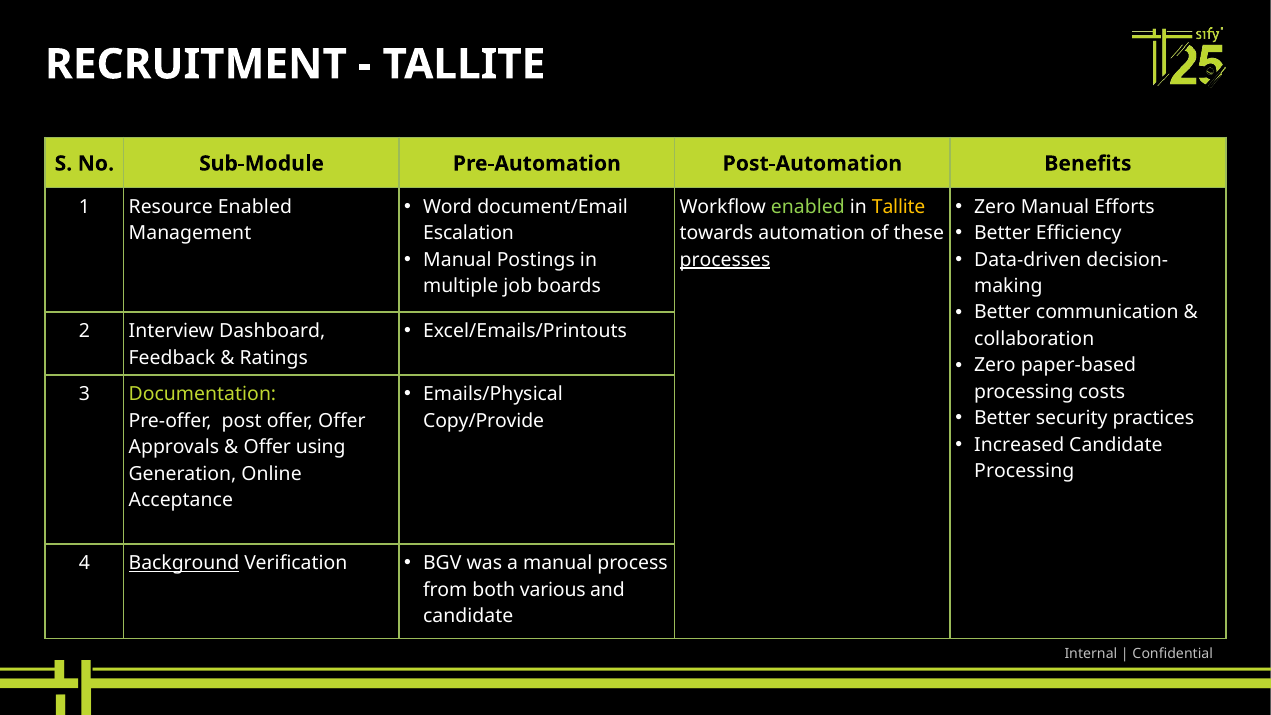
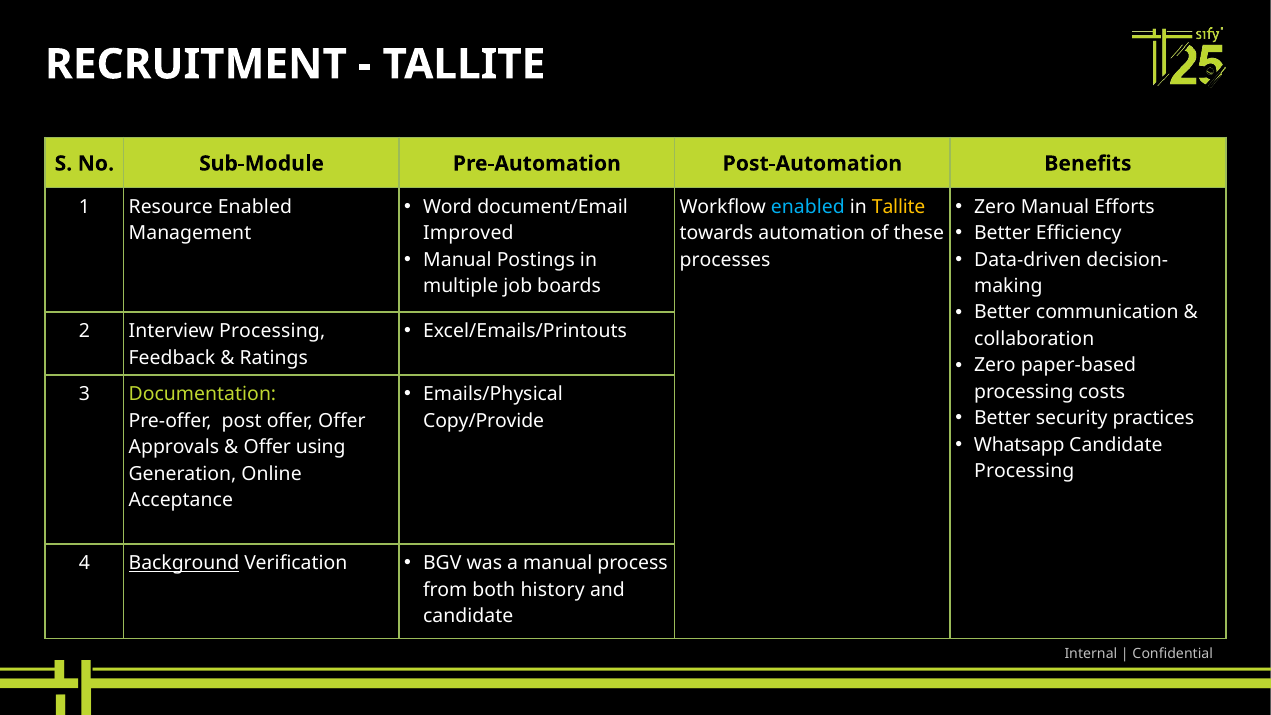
enabled at (808, 207) colour: light green -> light blue
Escalation: Escalation -> Improved
processes underline: present -> none
Interview Dashboard: Dashboard -> Processing
Increased: Increased -> Whatsapp
various: various -> history
